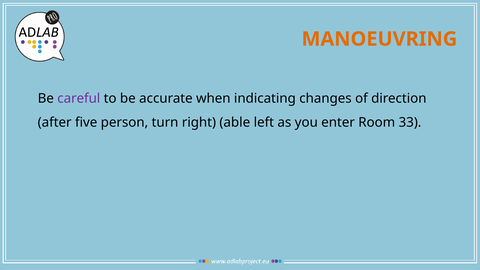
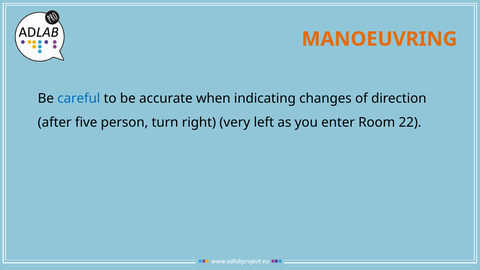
careful colour: purple -> blue
able: able -> very
33: 33 -> 22
